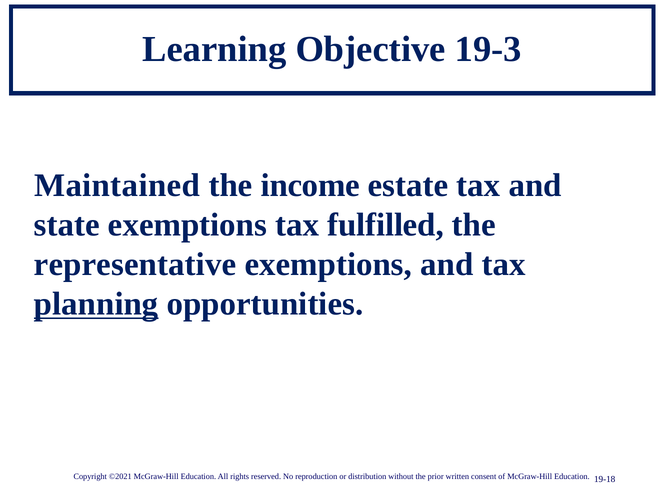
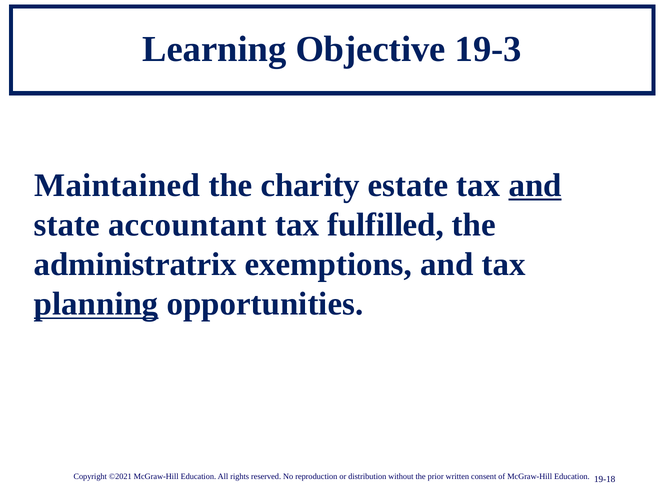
income: income -> charity
and at (535, 186) underline: none -> present
state exemptions: exemptions -> accountant
representative: representative -> administratrix
